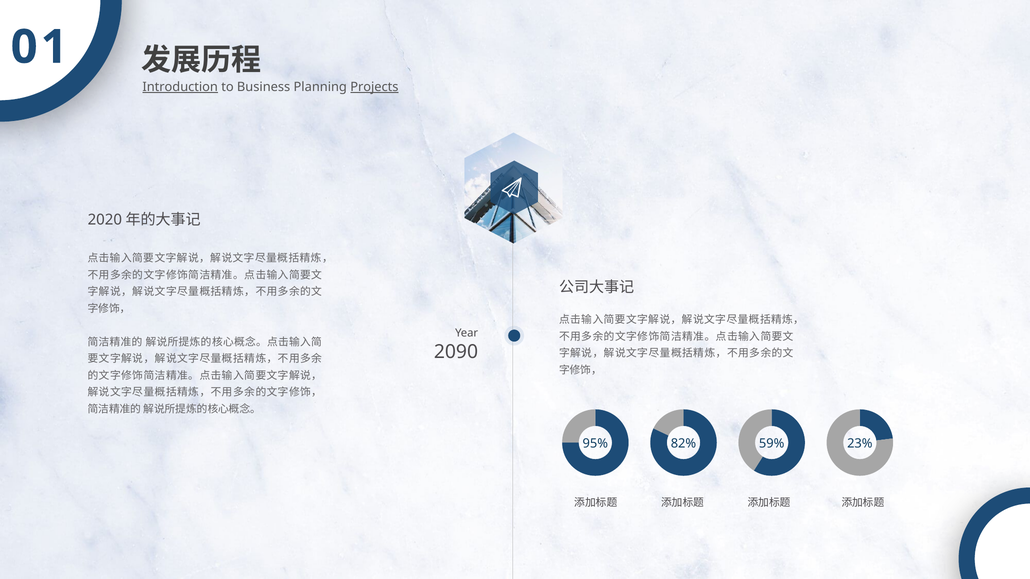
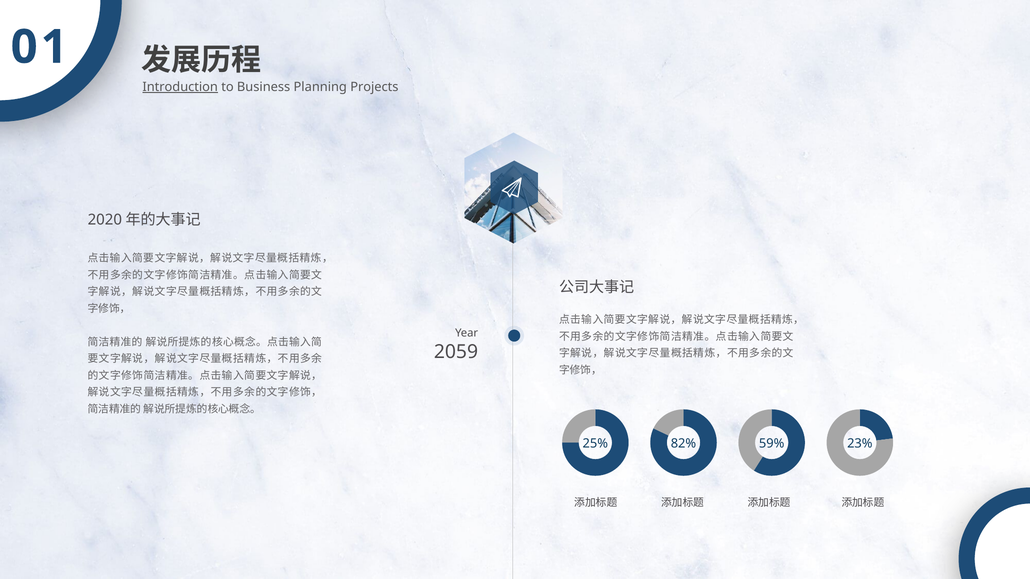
Projects underline: present -> none
2090: 2090 -> 2059
95%: 95% -> 25%
